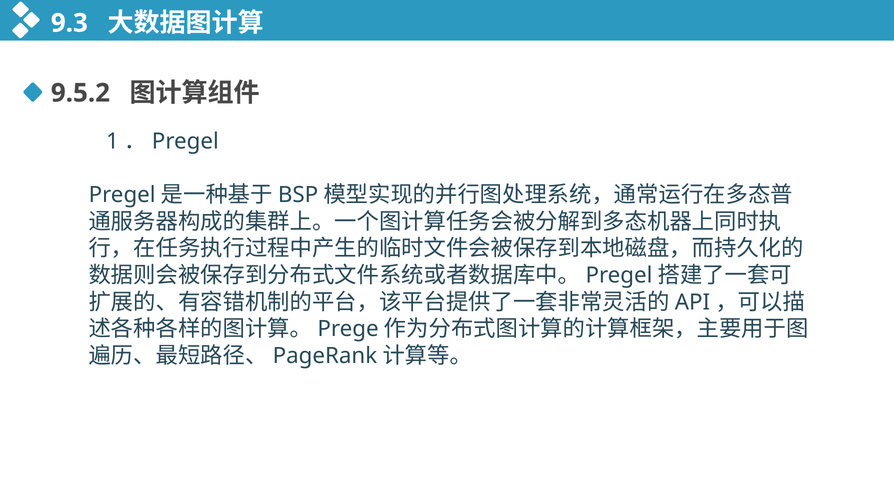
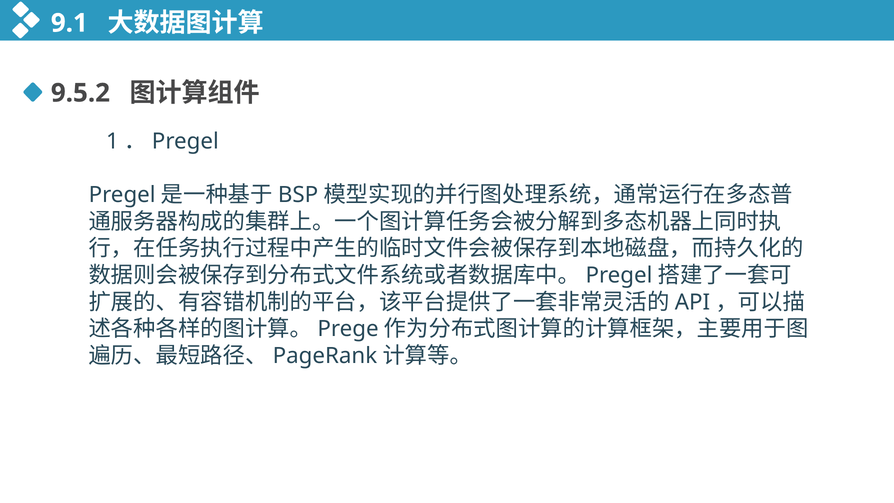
9.3: 9.3 -> 9.1
